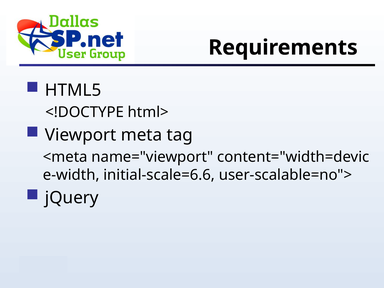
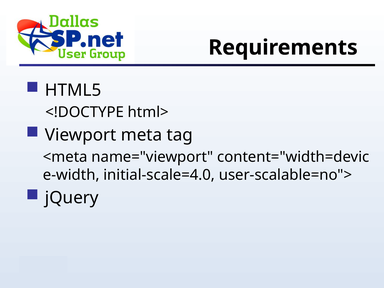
initial-scale=6.6: initial-scale=6.6 -> initial-scale=4.0
